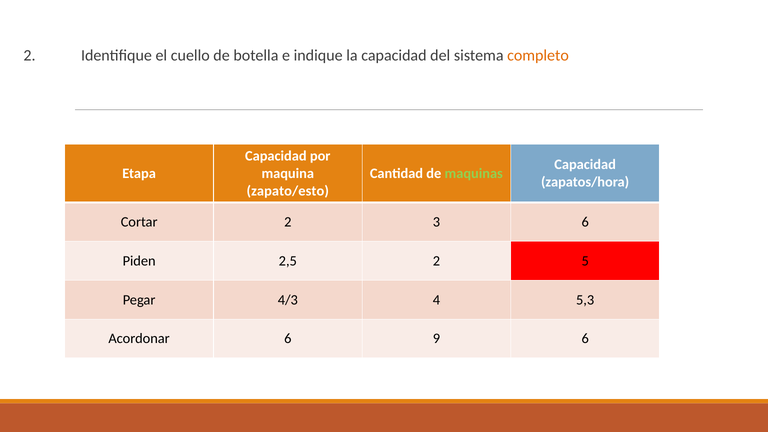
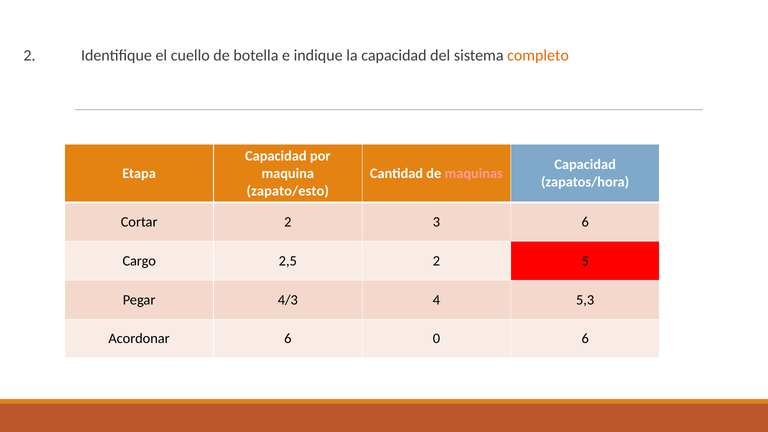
maquinas colour: light green -> pink
Piden: Piden -> Cargo
9: 9 -> 0
